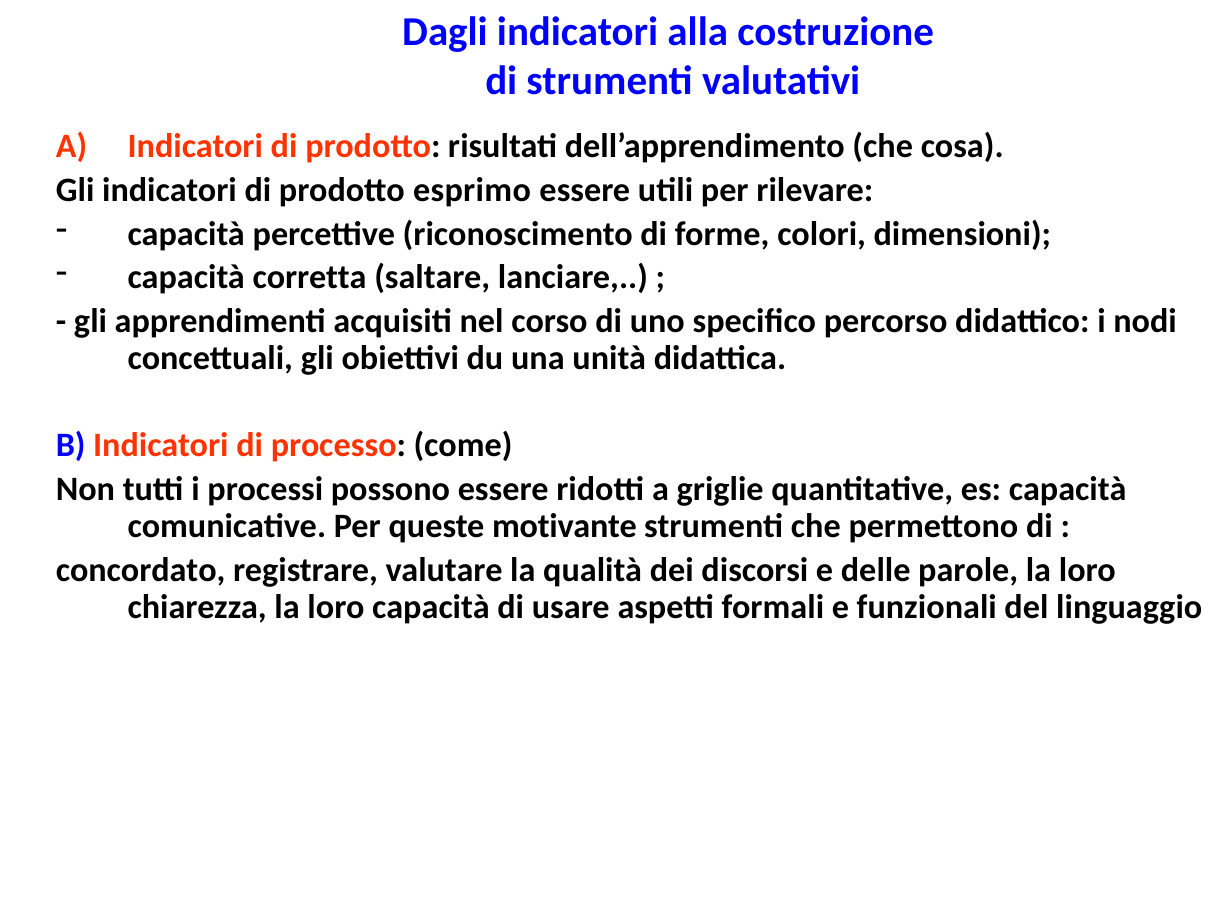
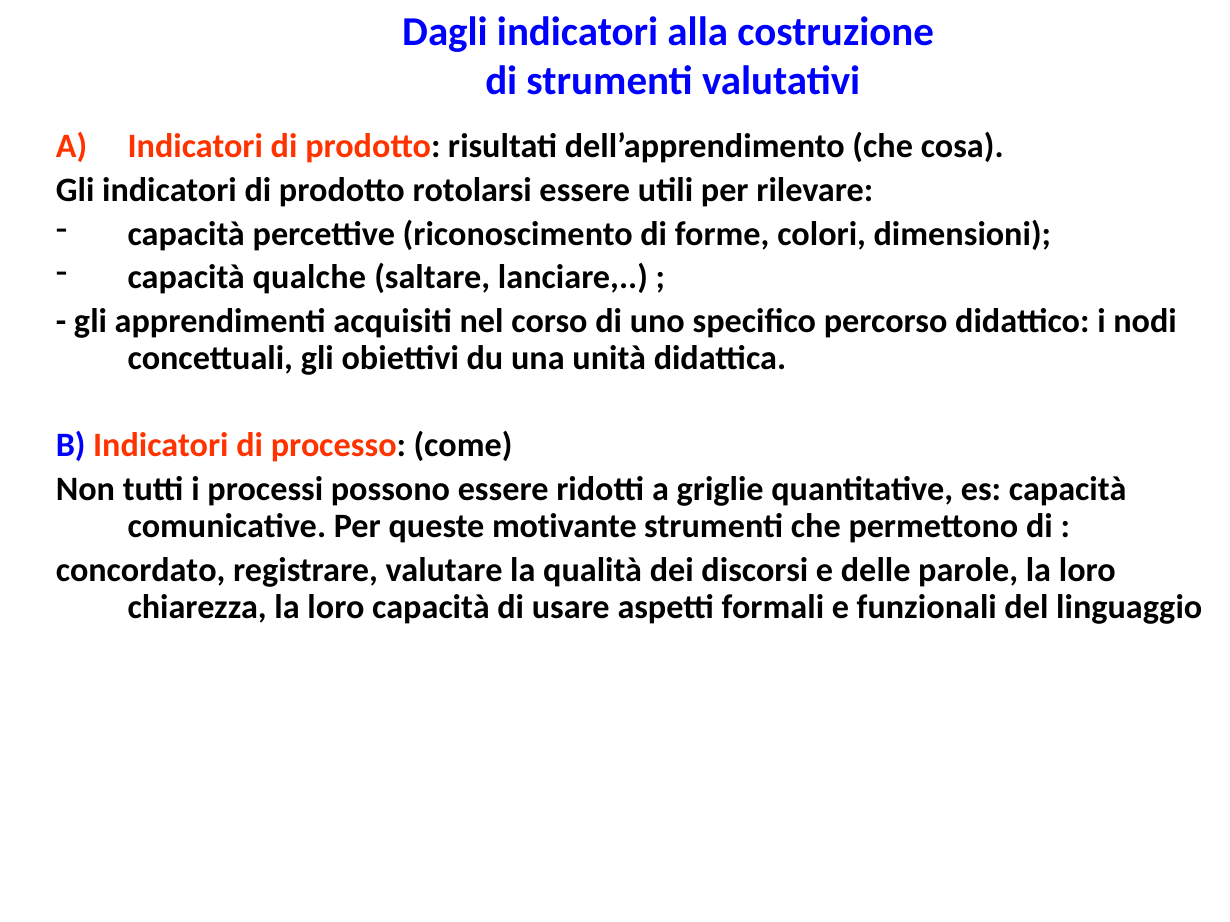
esprimo: esprimo -> rotolarsi
corretta: corretta -> qualche
